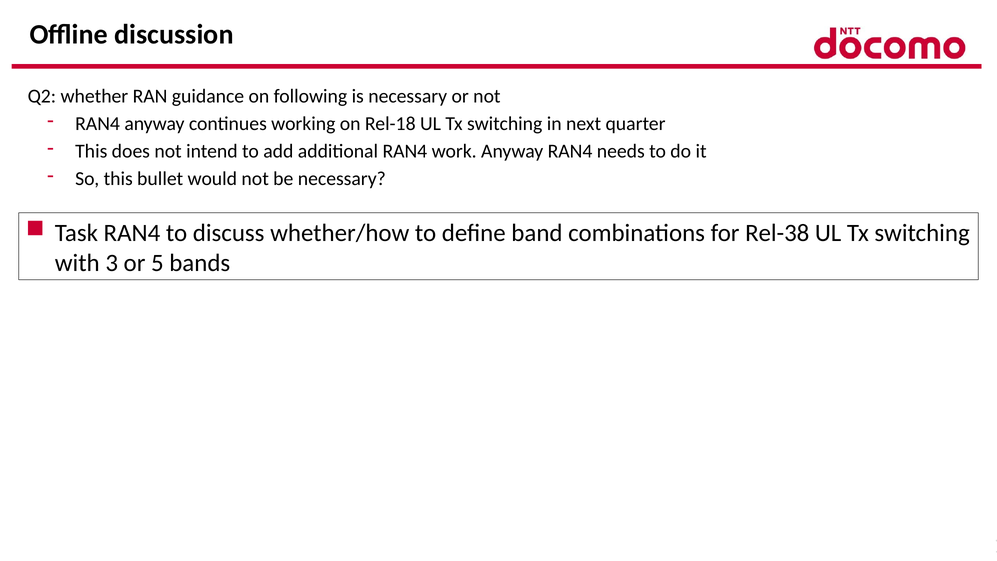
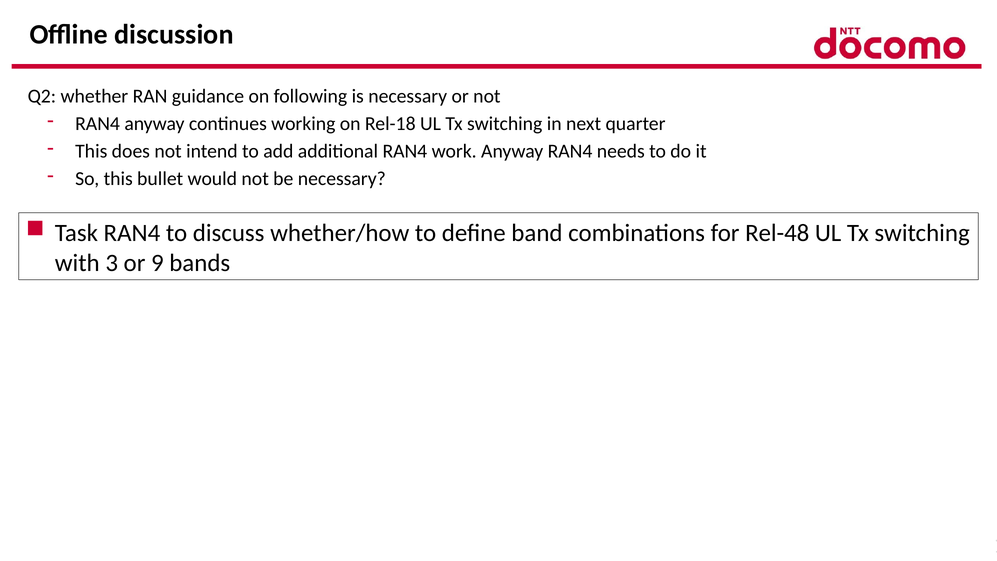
Rel-38: Rel-38 -> Rel-48
5: 5 -> 9
